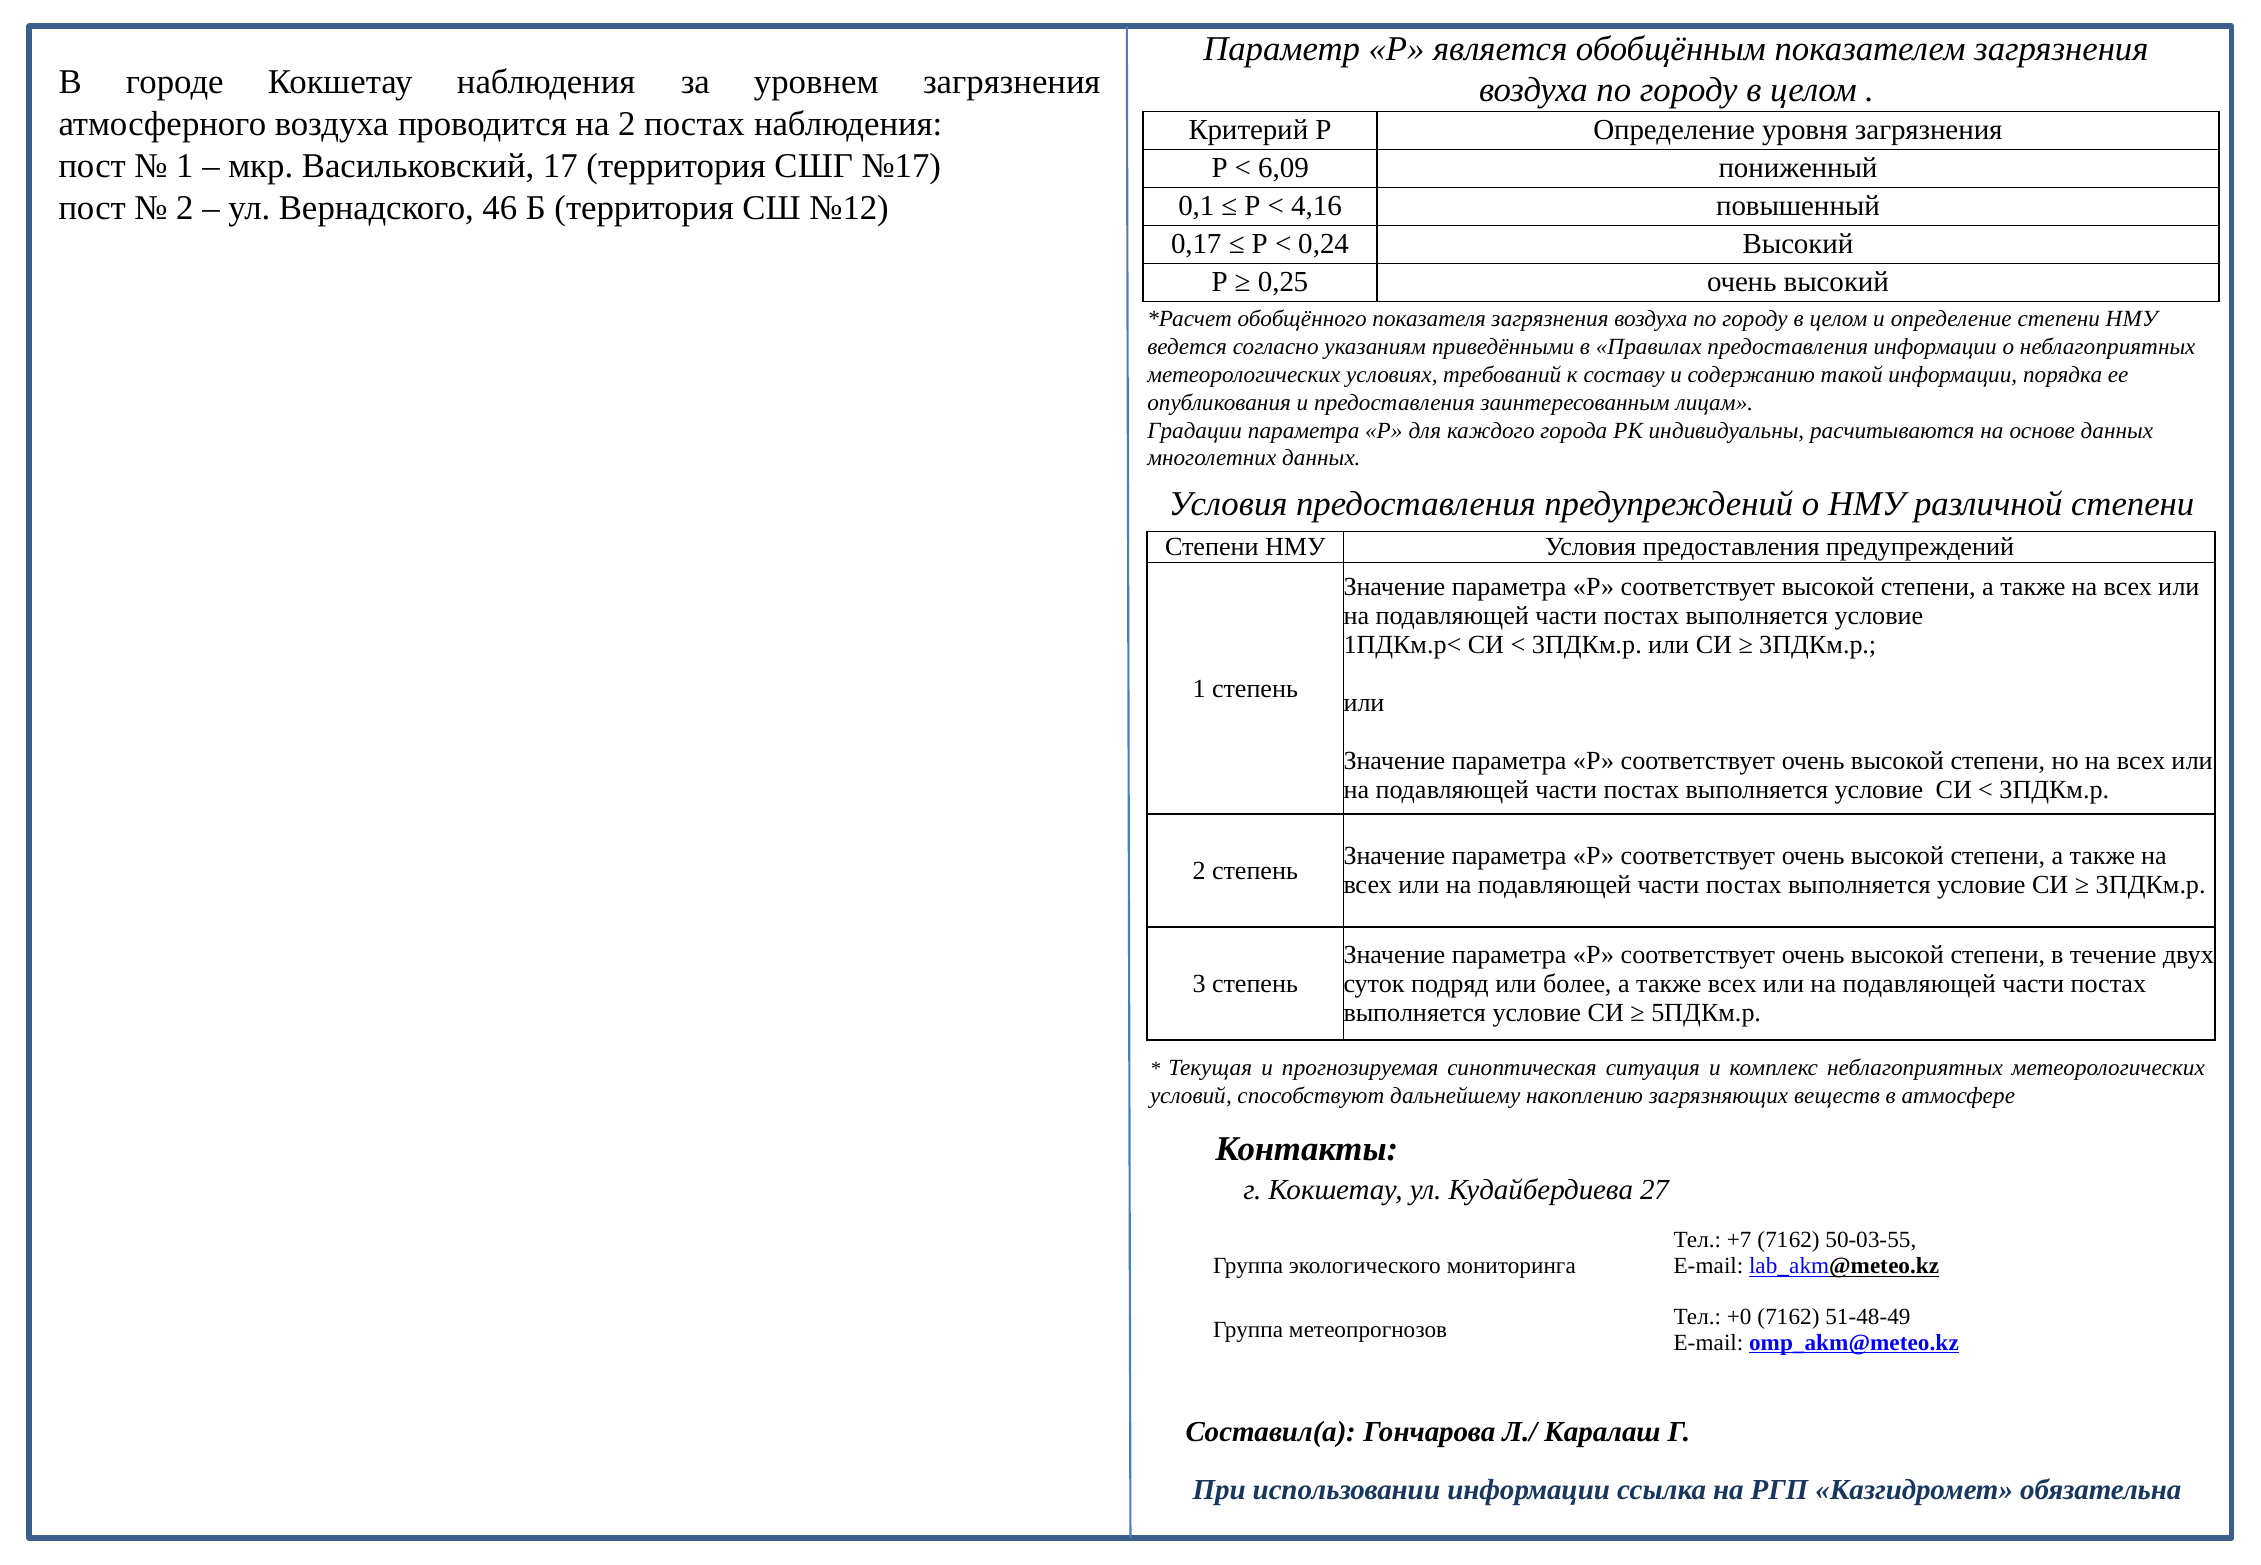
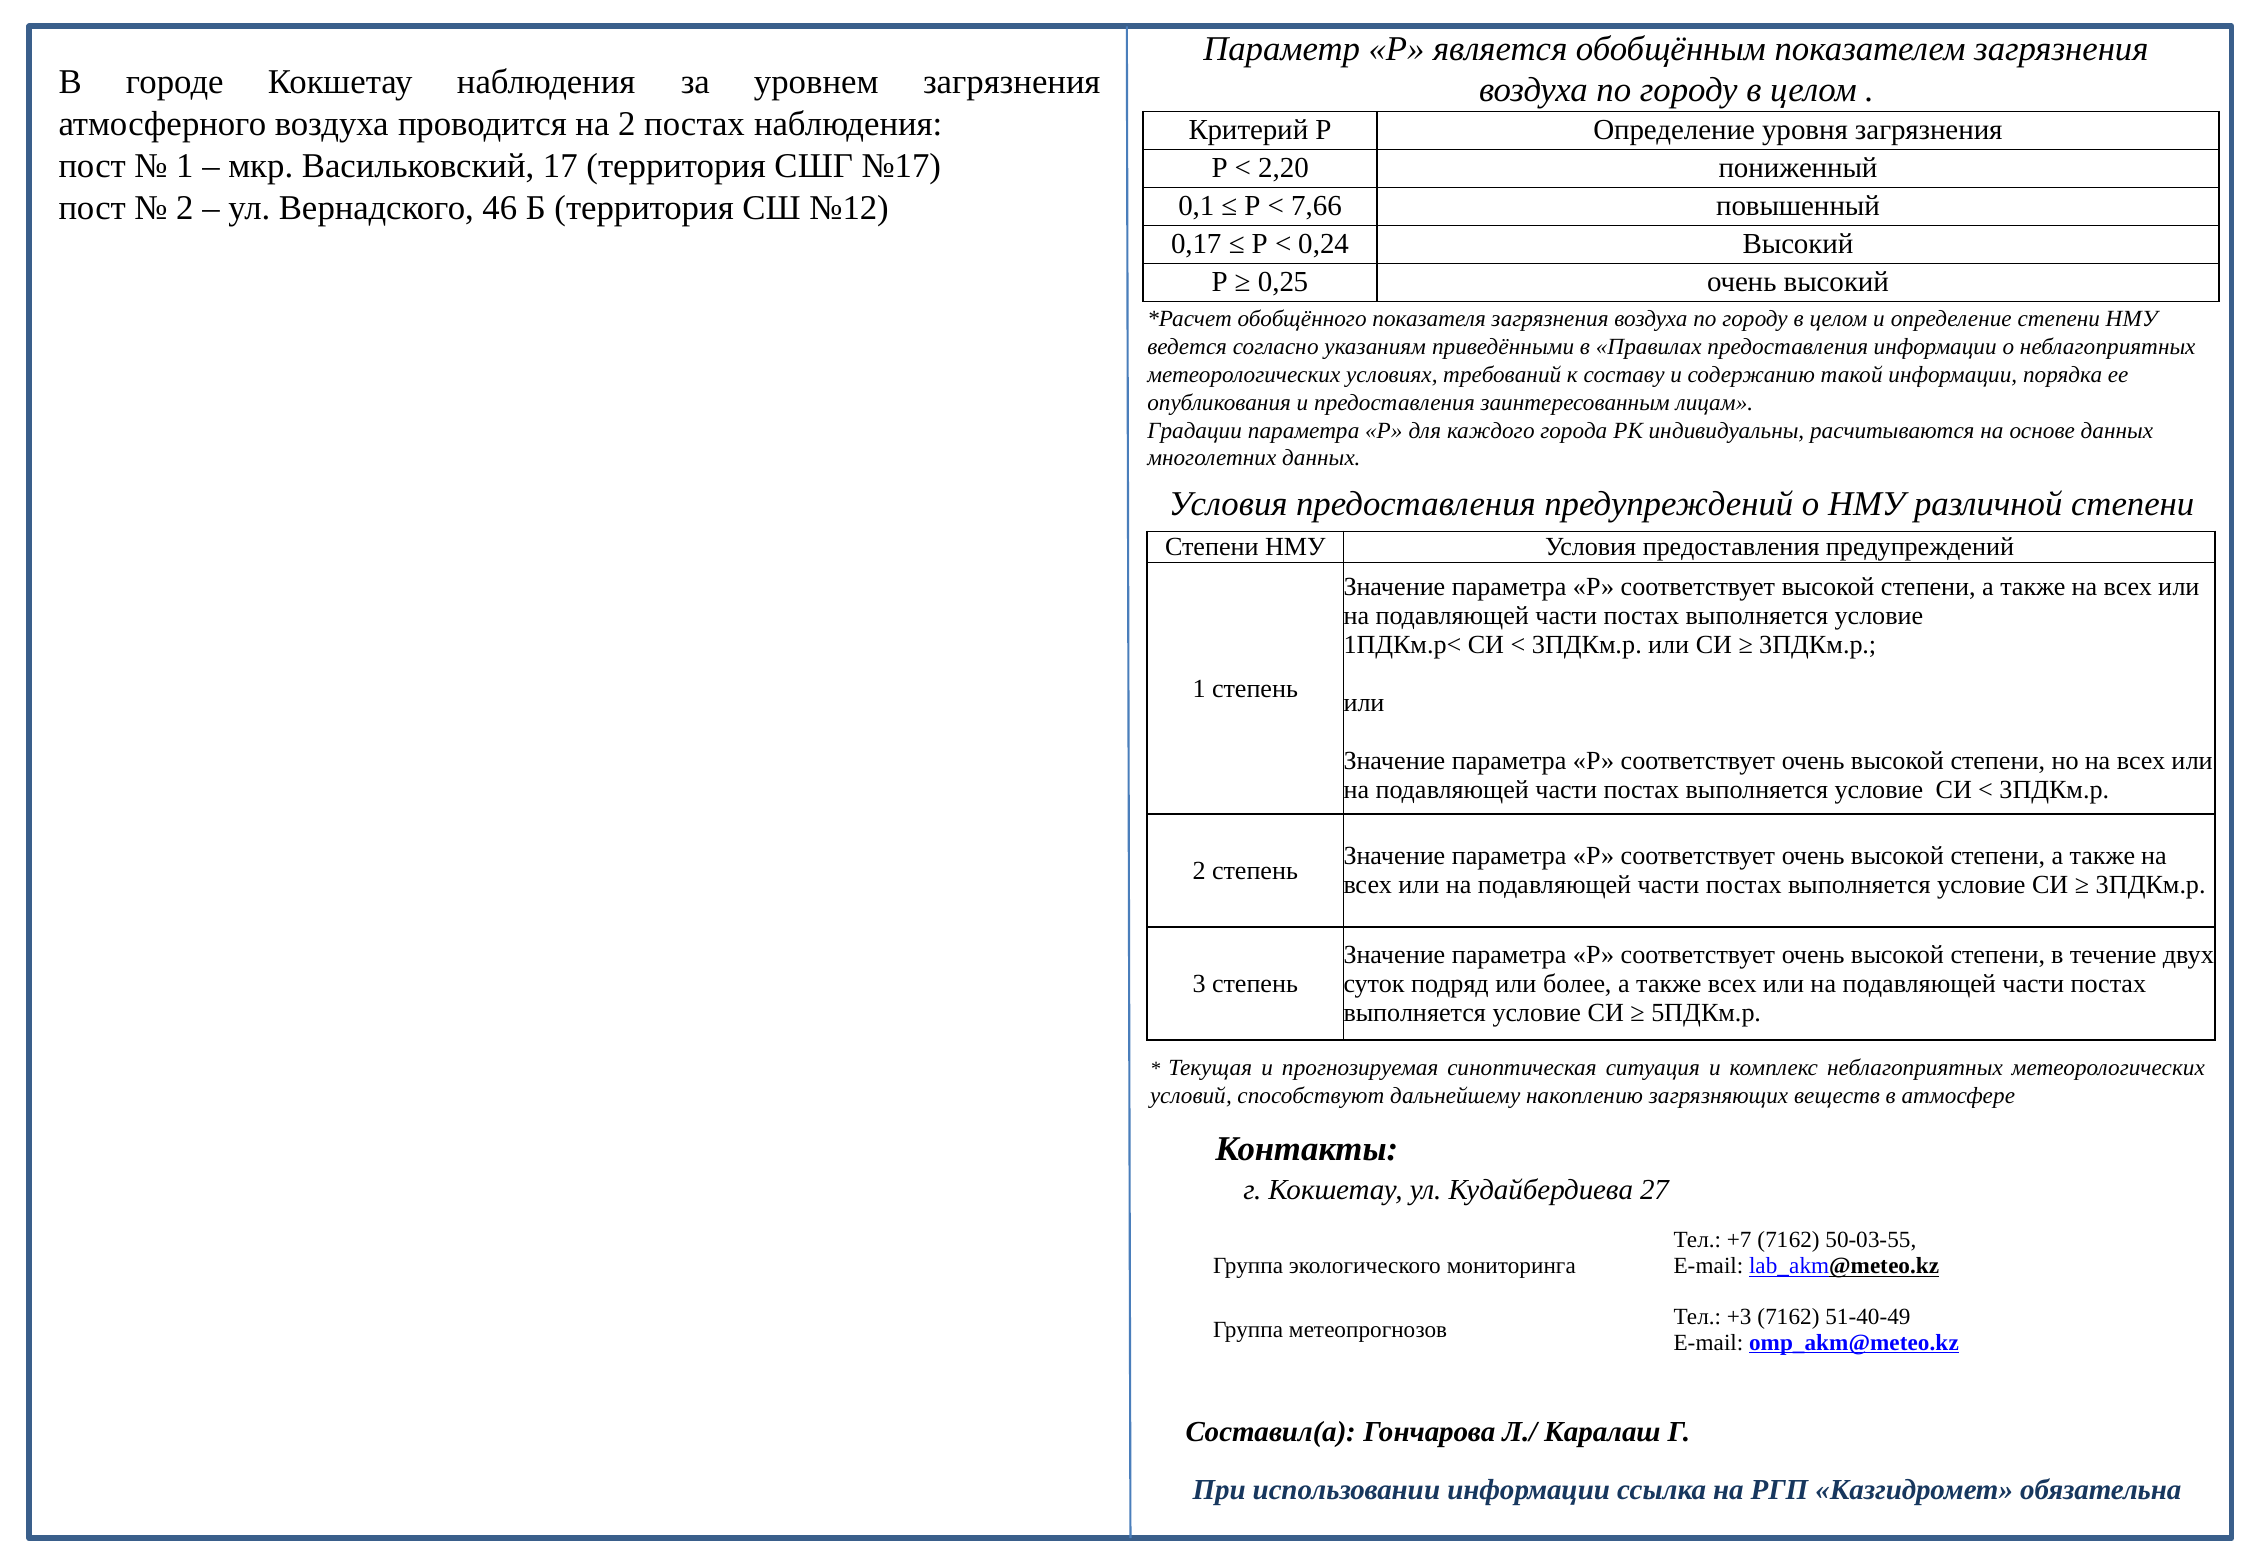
6,09: 6,09 -> 2,20
4,16: 4,16 -> 7,66
+0: +0 -> +3
51-48-49: 51-48-49 -> 51-40-49
